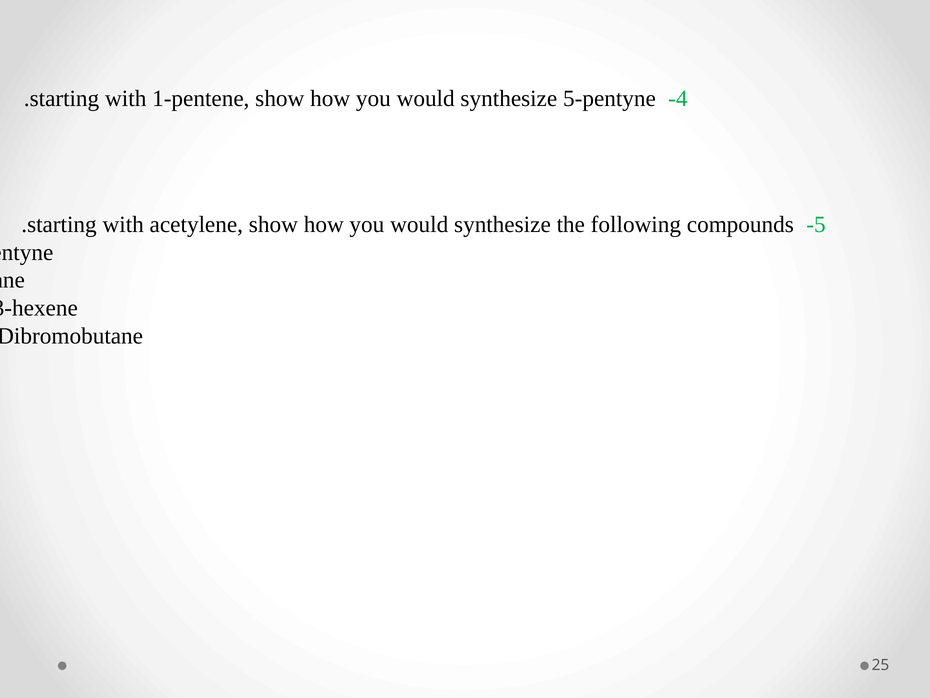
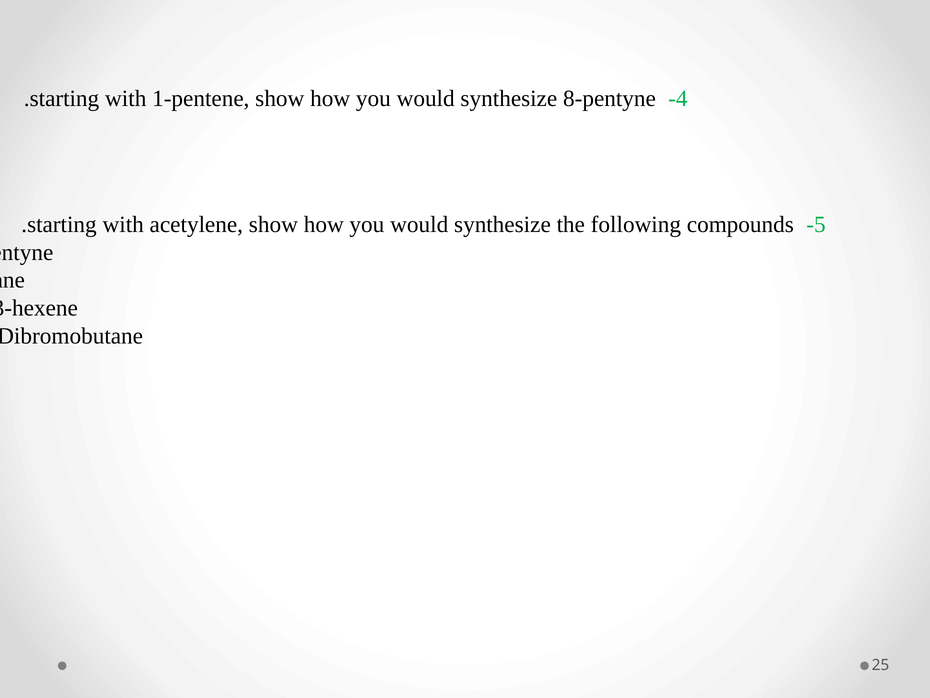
5-pentyne: 5-pentyne -> 8-pentyne
